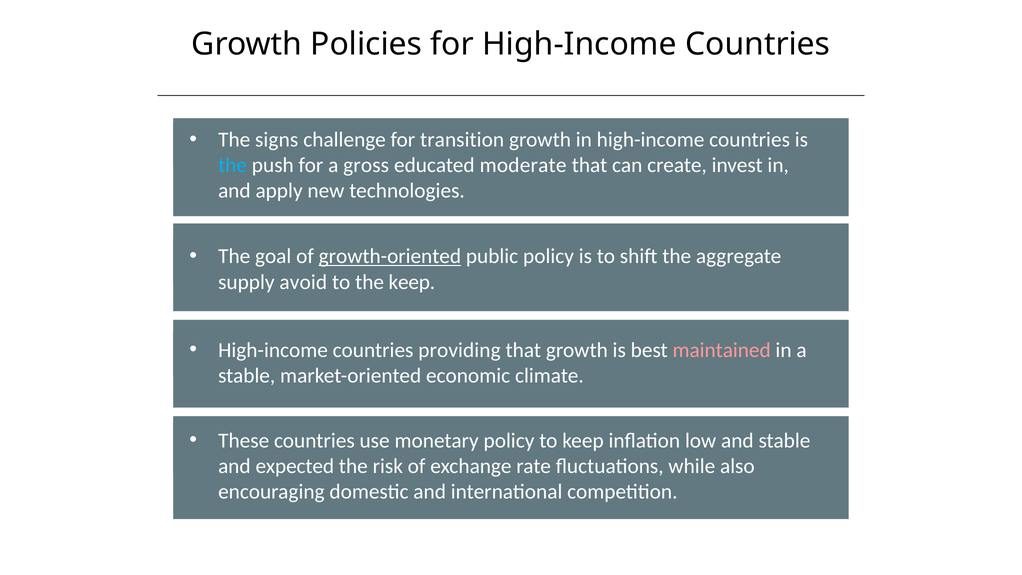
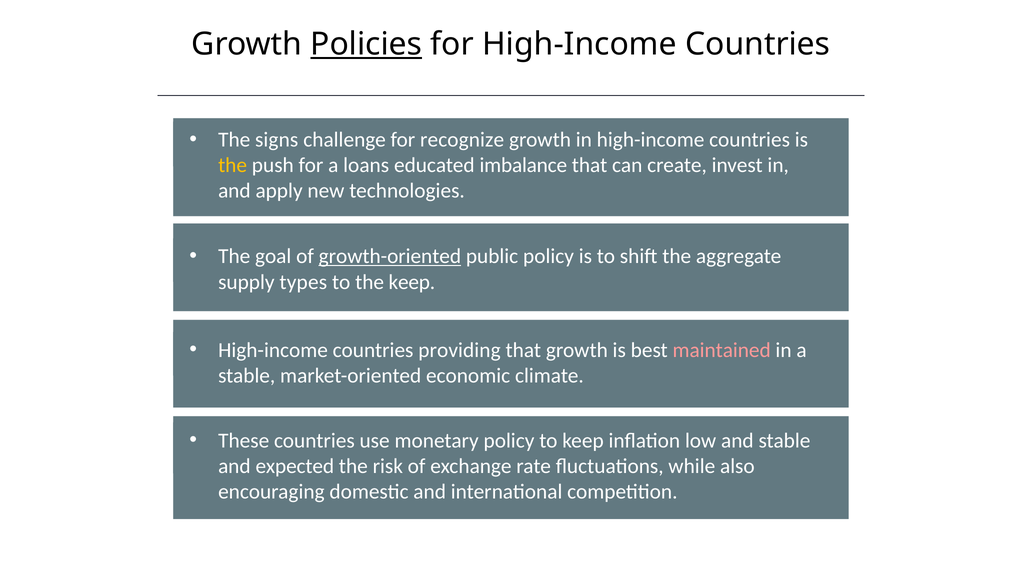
Policies underline: none -> present
transition: transition -> recognize
the at (233, 165) colour: light blue -> yellow
gross: gross -> loans
moderate: moderate -> imbalance
supply avoid: avoid -> types
